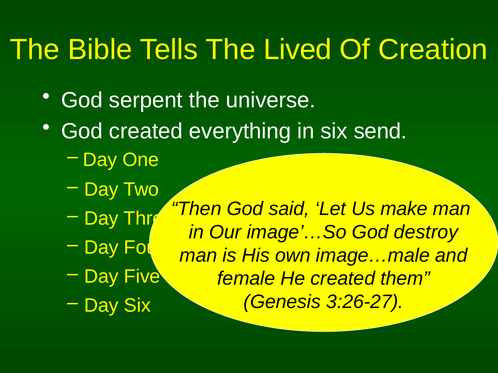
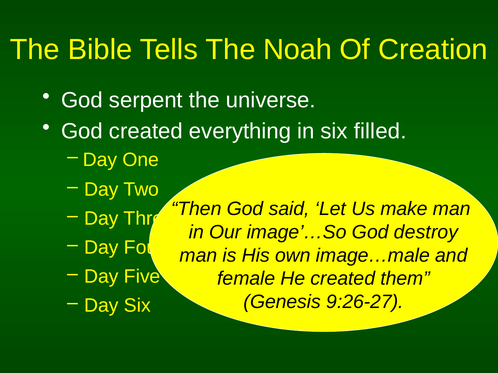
Lived: Lived -> Noah
send: send -> filled
3:26-27: 3:26-27 -> 9:26-27
